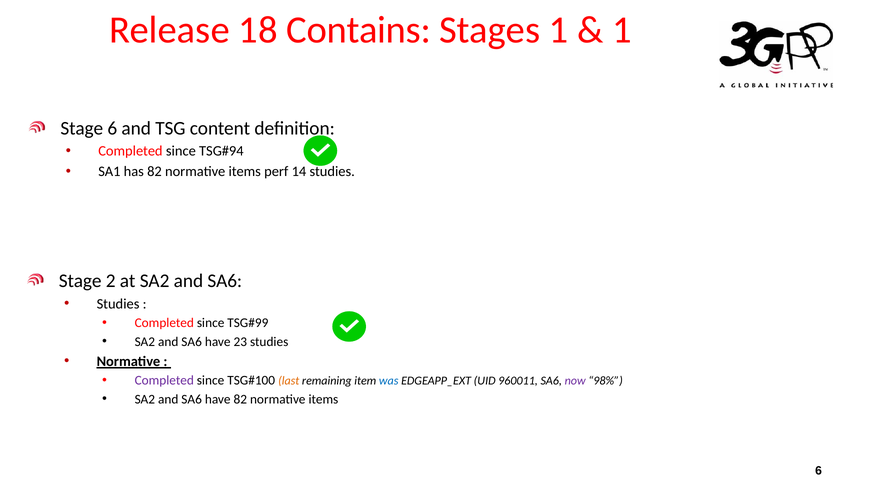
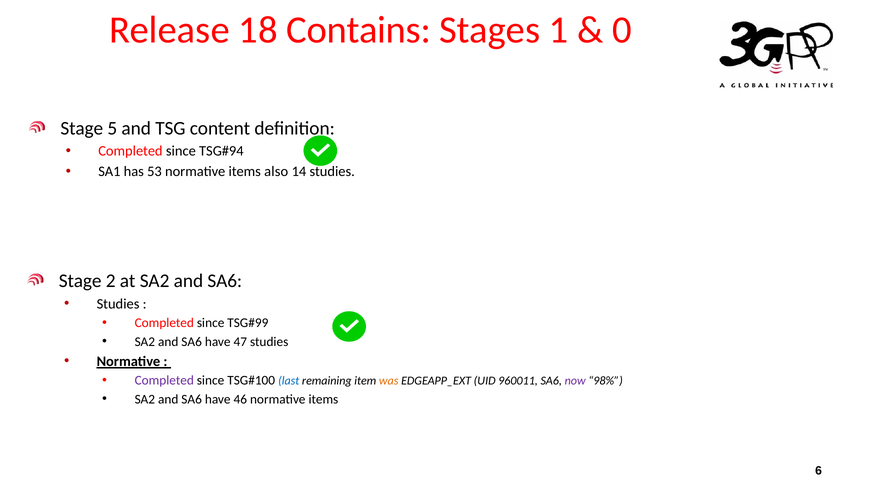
1 at (622, 30): 1 -> 0
Stage 6: 6 -> 5
has 82: 82 -> 53
perf: perf -> also
23: 23 -> 47
last colour: orange -> blue
was colour: blue -> orange
have 82: 82 -> 46
